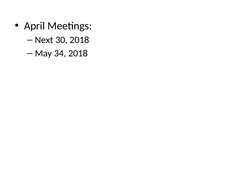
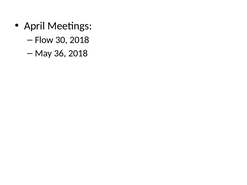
Next: Next -> Flow
34: 34 -> 36
